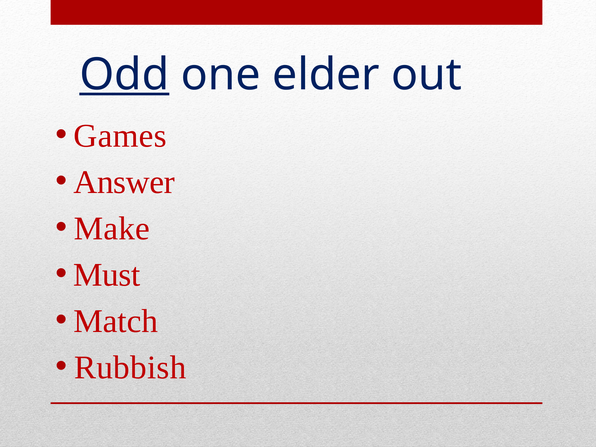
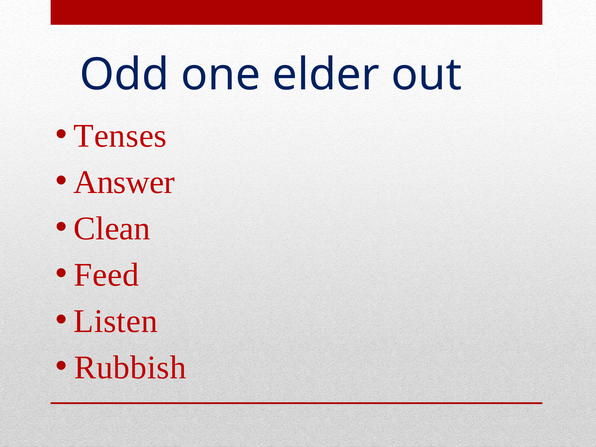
Odd underline: present -> none
Games: Games -> Tenses
Make: Make -> Clean
Must: Must -> Feed
Match: Match -> Listen
